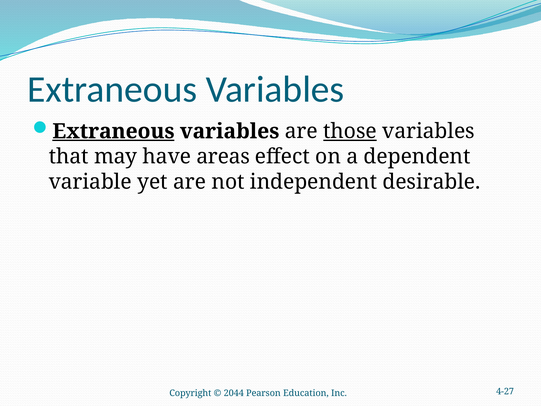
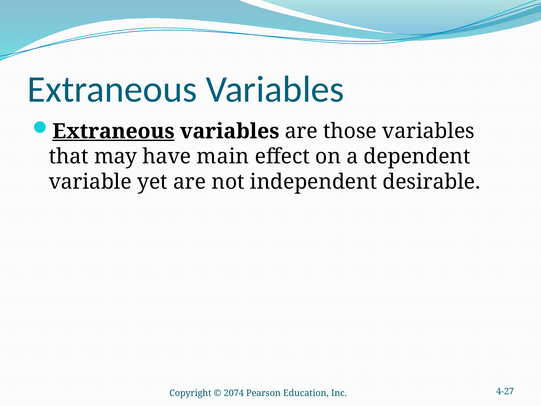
those underline: present -> none
areas: areas -> main
2044: 2044 -> 2074
